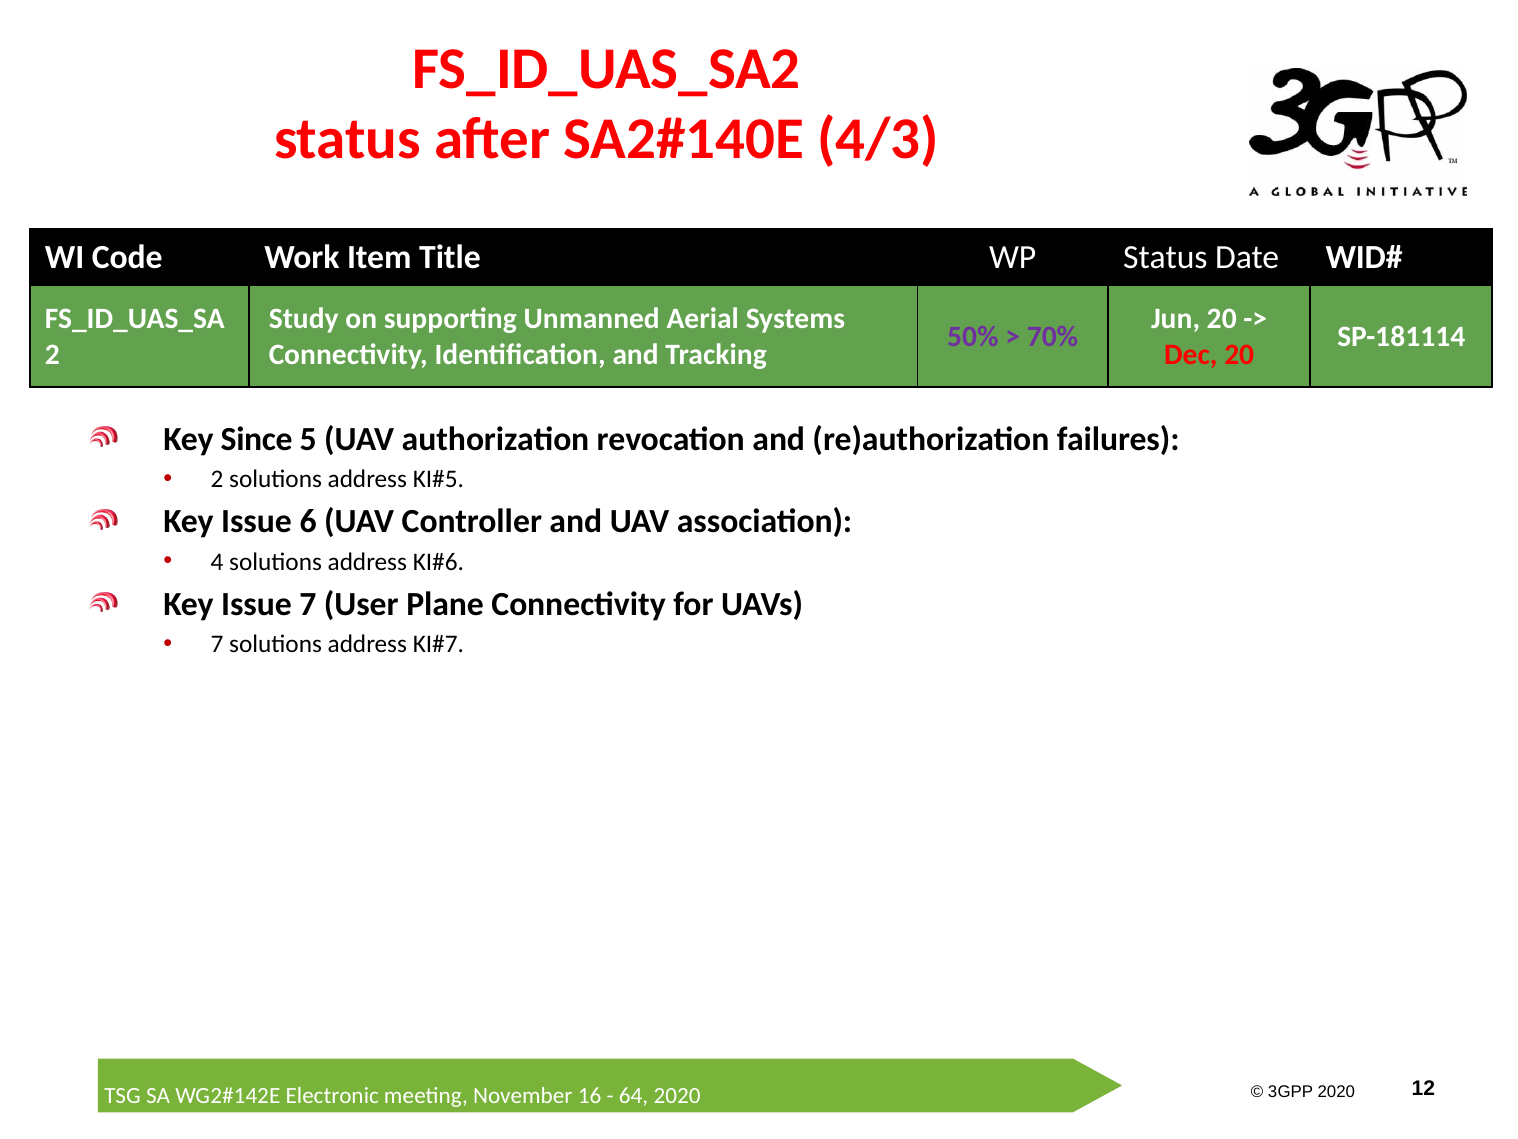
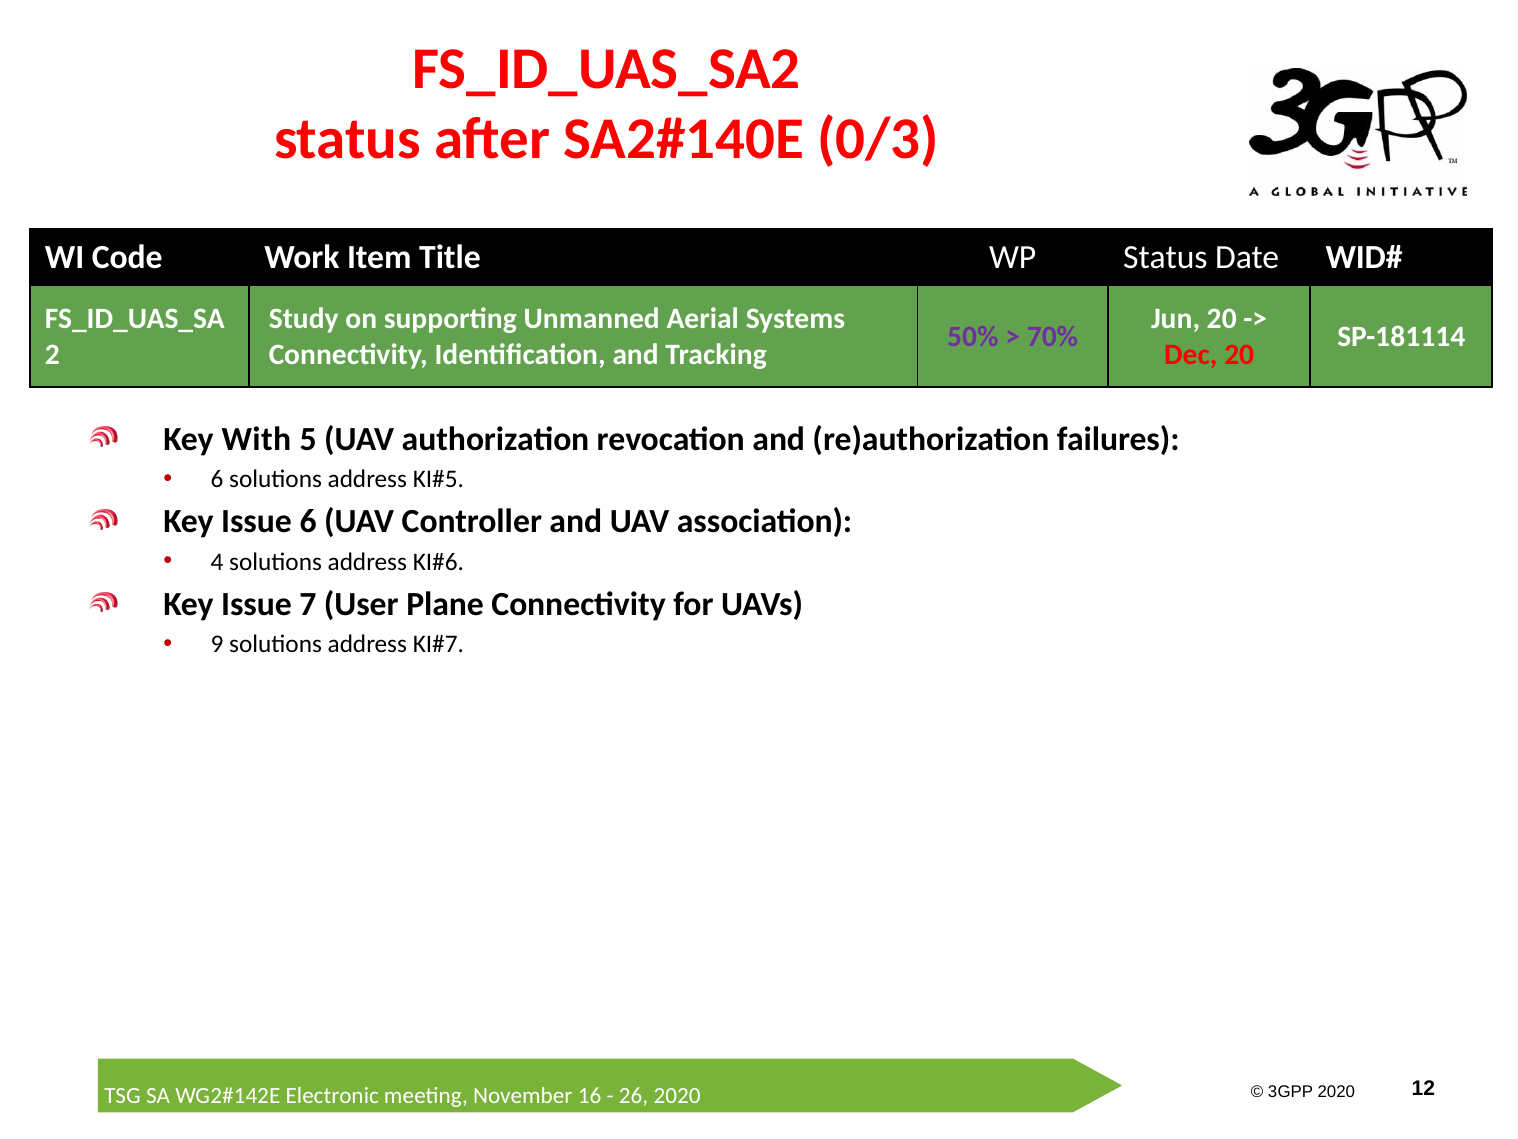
4/3: 4/3 -> 0/3
Since: Since -> With
2 at (217, 479): 2 -> 6
7 at (217, 644): 7 -> 9
64: 64 -> 26
